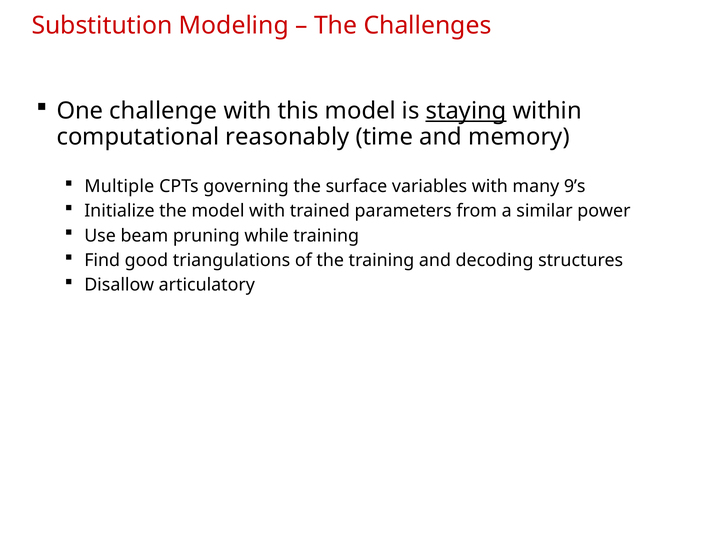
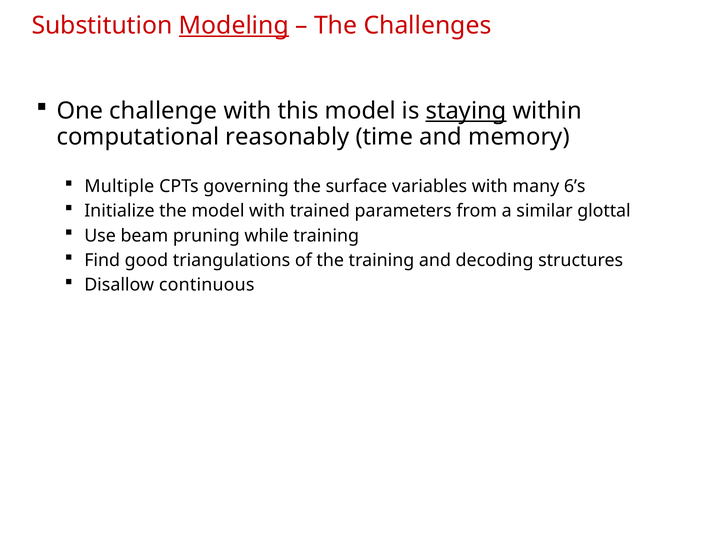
Modeling underline: none -> present
9’s: 9’s -> 6’s
power: power -> glottal
articulatory: articulatory -> continuous
